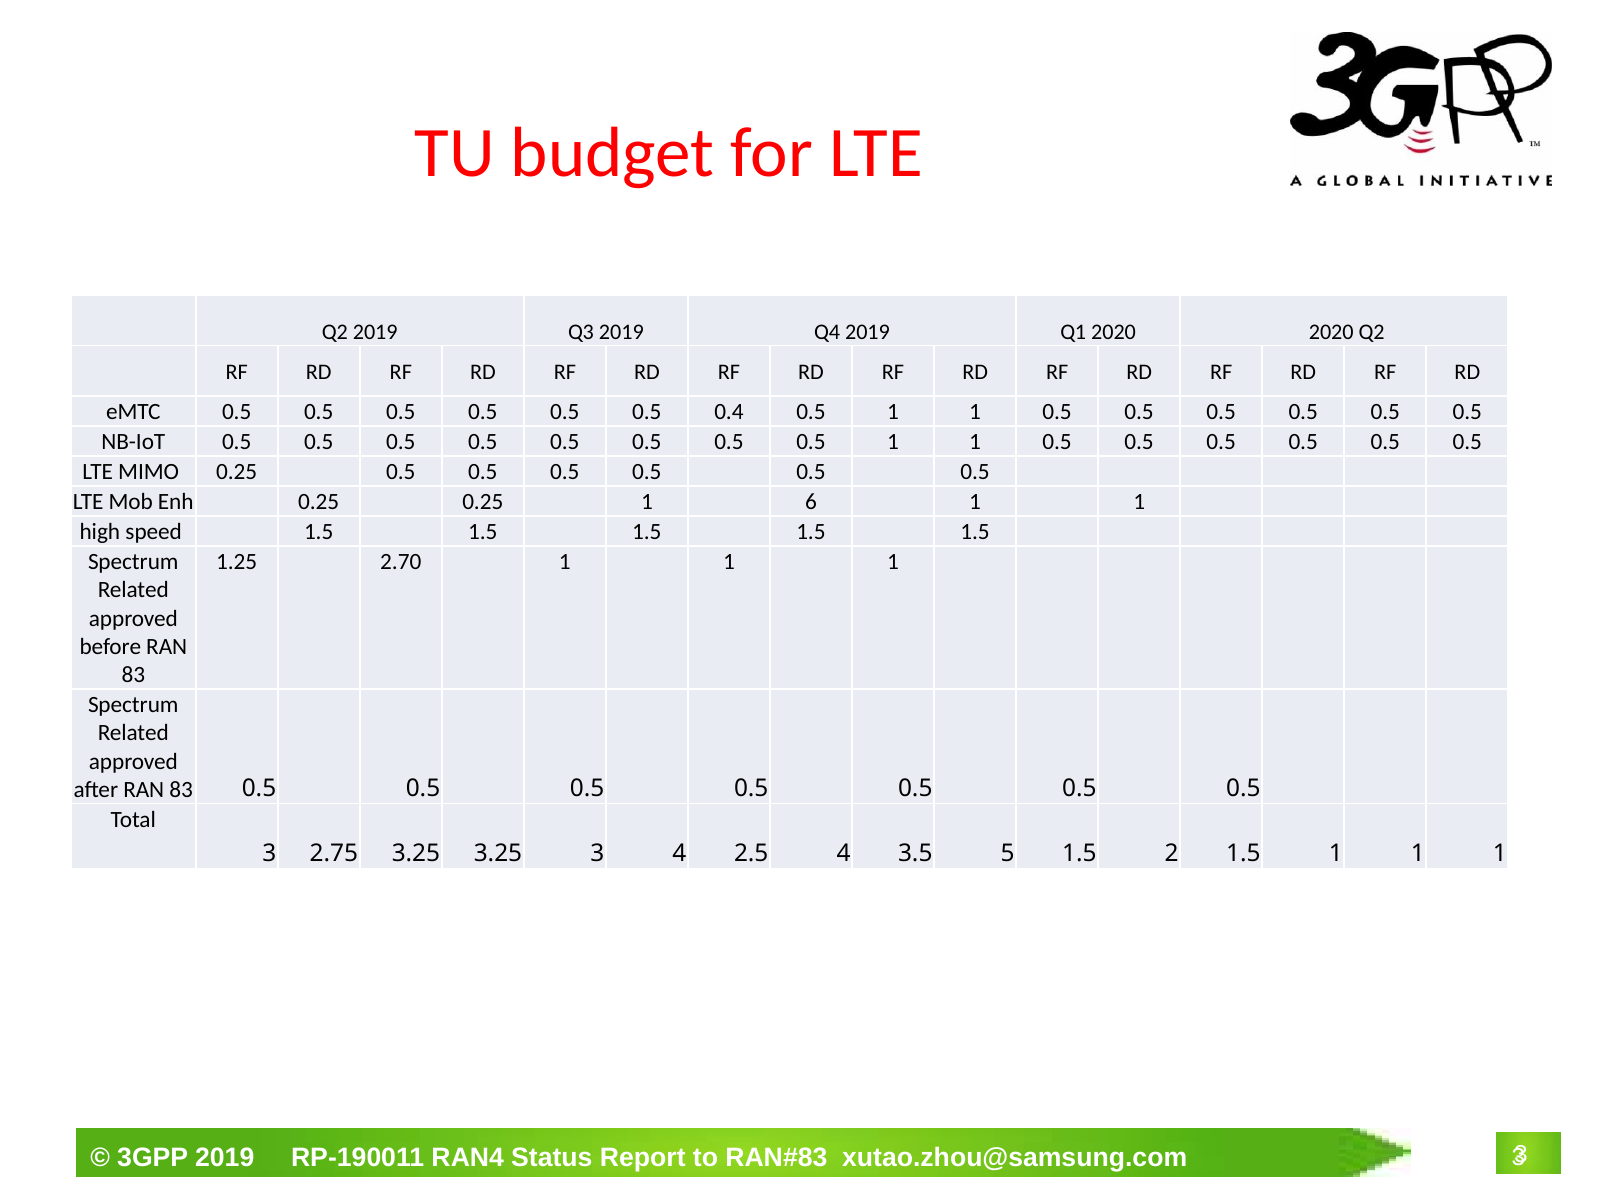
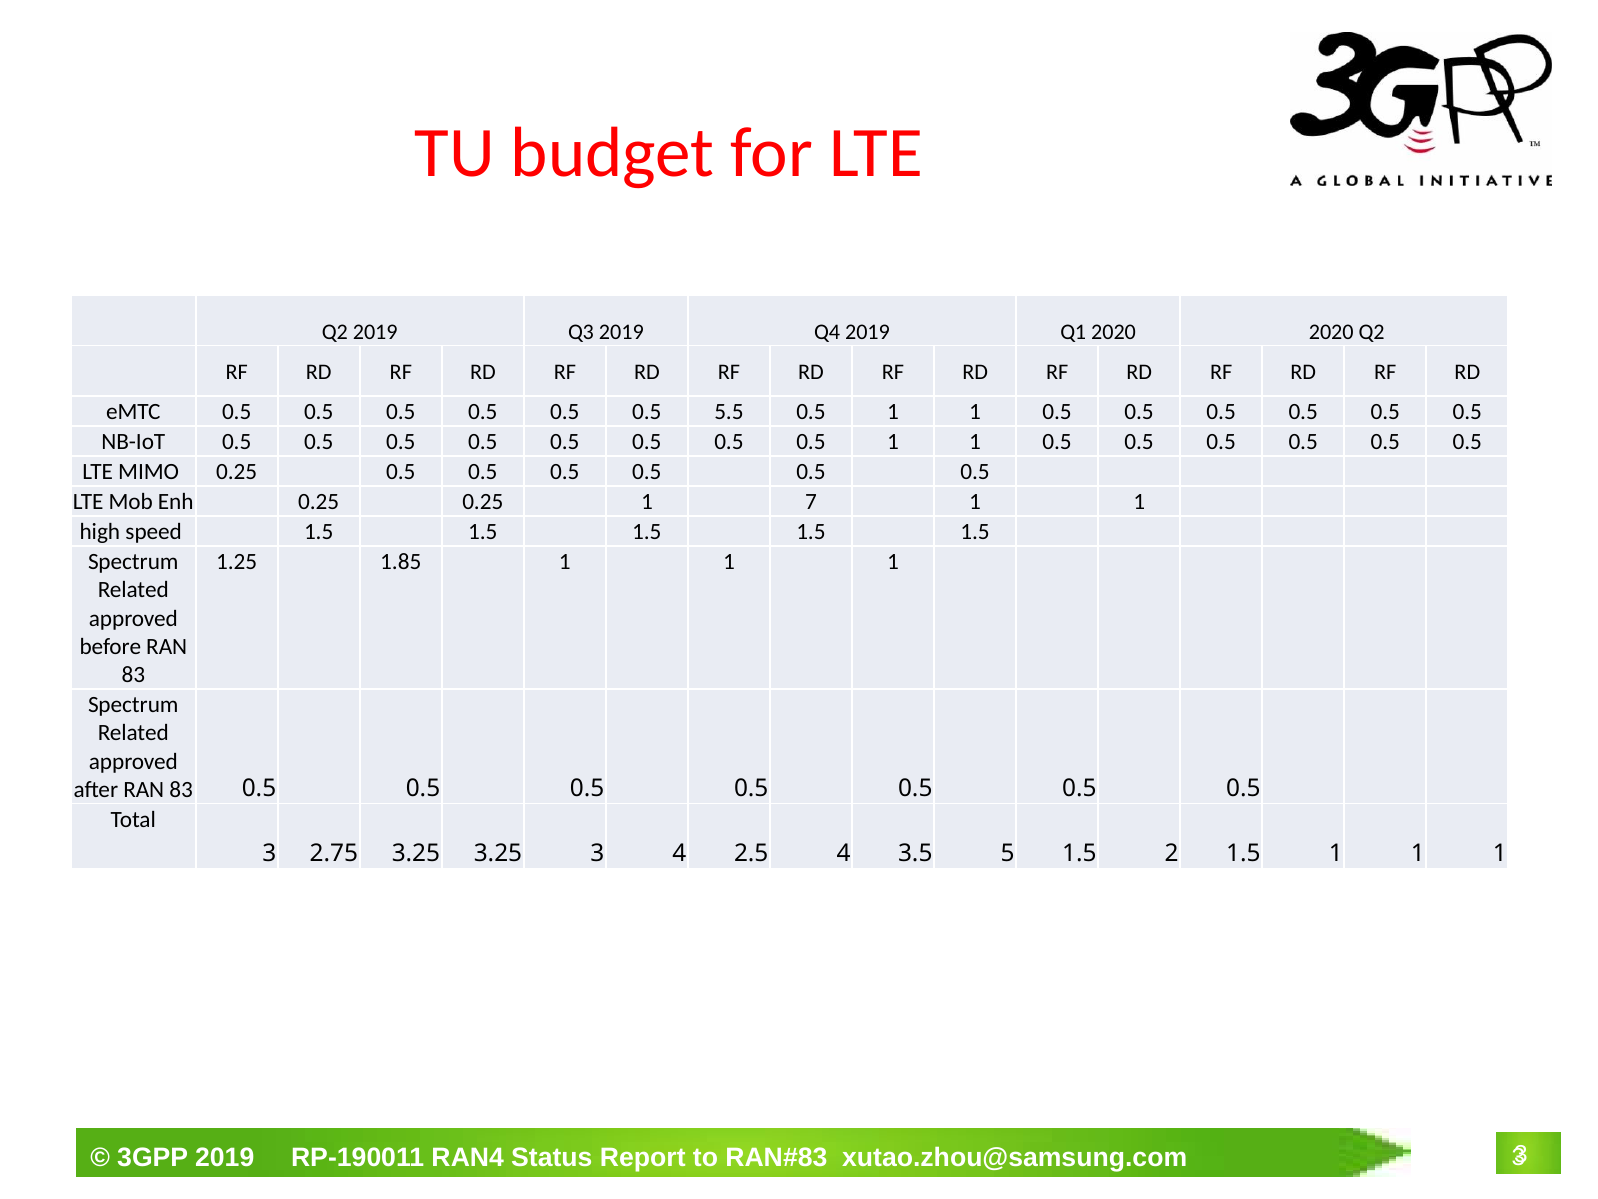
0.4: 0.4 -> 5.5
6: 6 -> 7
2.70: 2.70 -> 1.85
